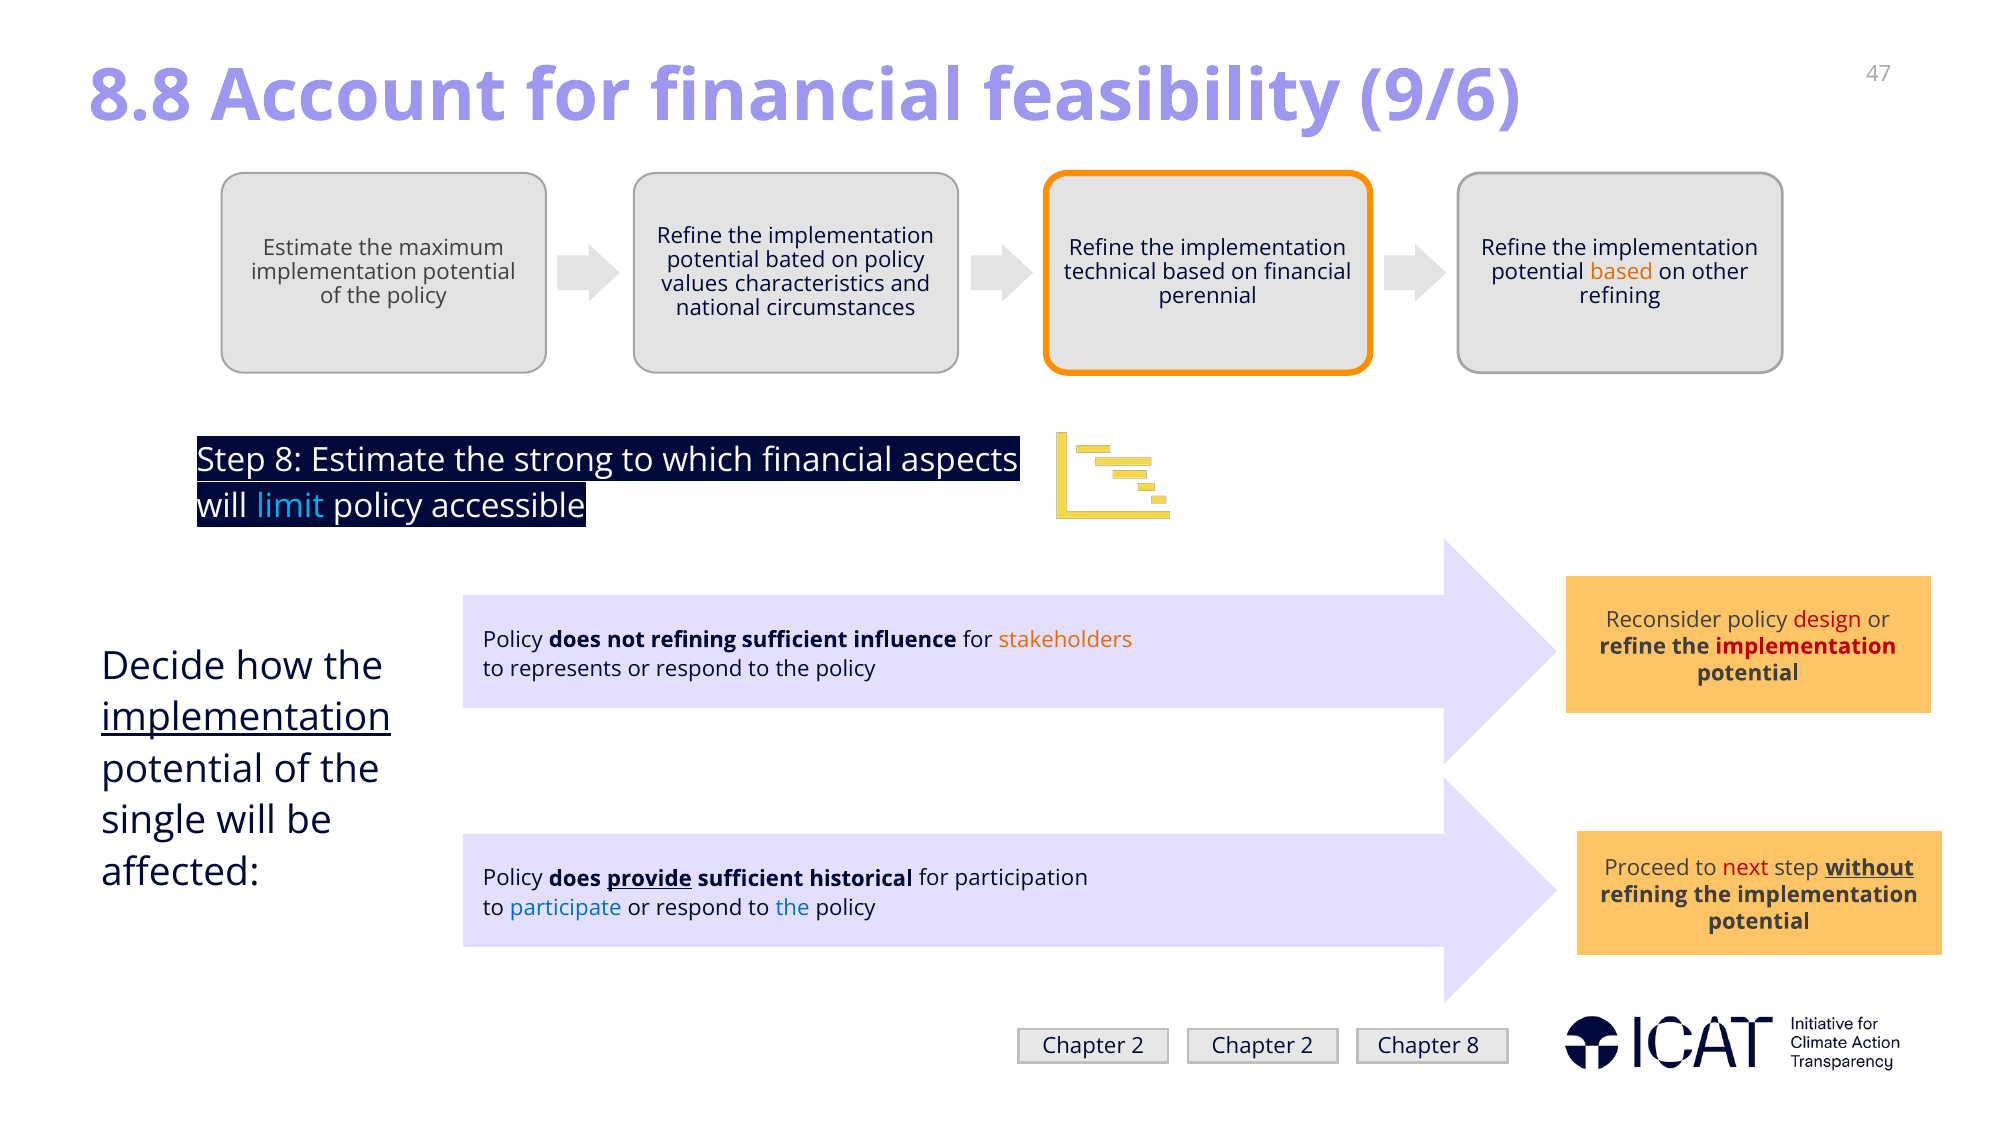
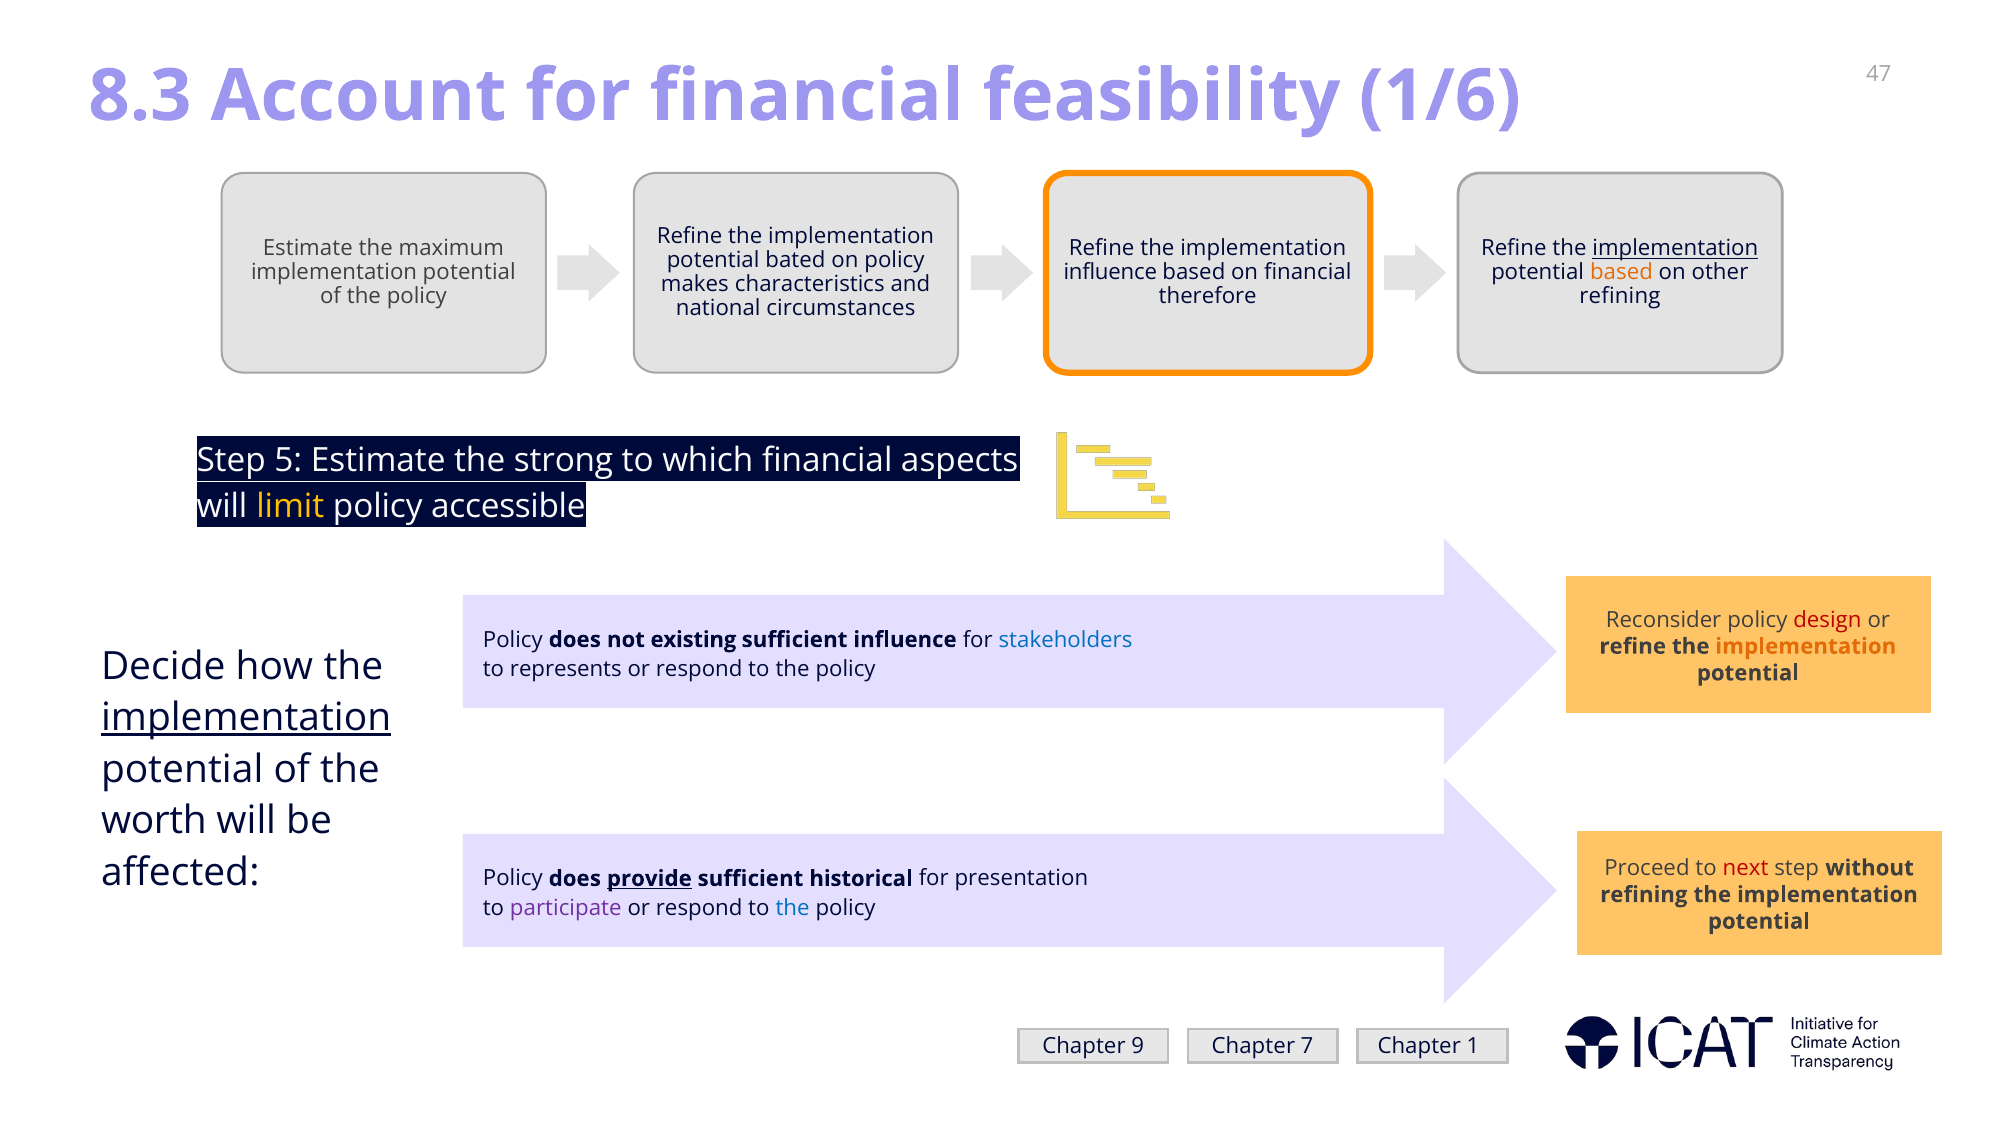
8.8: 8.8 -> 8.3
9/6: 9/6 -> 1/6
implementation at (1675, 249) underline: none -> present
technical at (1110, 273): technical -> influence
values: values -> makes
perennial: perennial -> therefore
Step 8: 8 -> 5
limit colour: light blue -> yellow
not refining: refining -> existing
stakeholders colour: orange -> blue
implementation at (1806, 647) colour: red -> orange
single: single -> worth
without underline: present -> none
participation: participation -> presentation
participate colour: blue -> purple
2 at (1138, 1046): 2 -> 9
2 at (1307, 1046): 2 -> 7
Chapter 8: 8 -> 1
